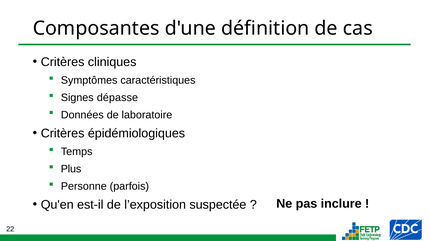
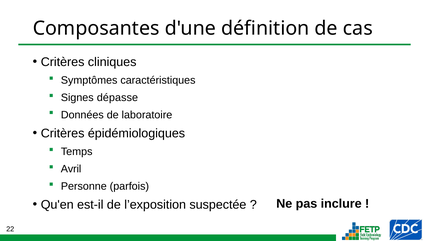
Plus: Plus -> Avril
